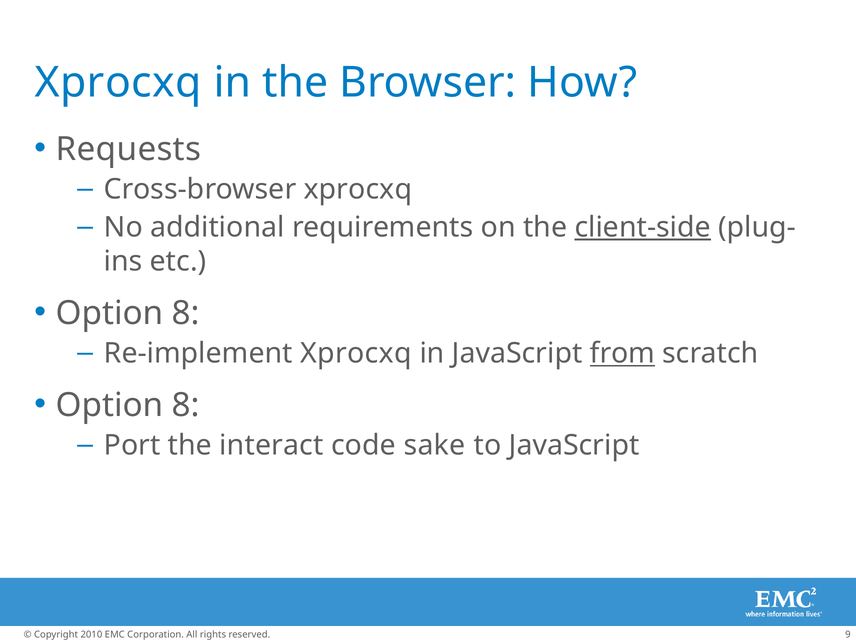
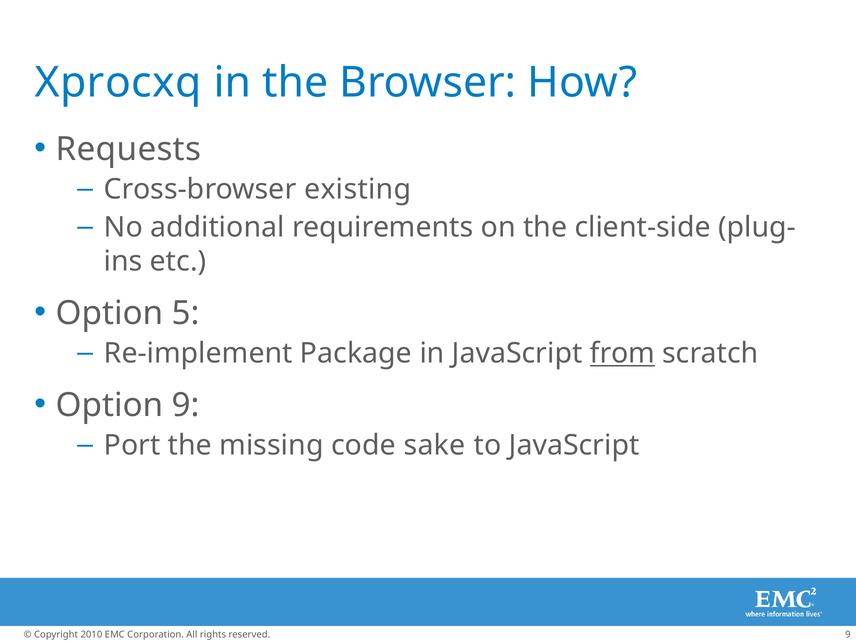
Cross-browser xprocxq: xprocxq -> existing
client-side underline: present -> none
8 at (186, 313): 8 -> 5
Re-implement Xprocxq: Xprocxq -> Package
8 at (186, 405): 8 -> 9
interact: interact -> missing
